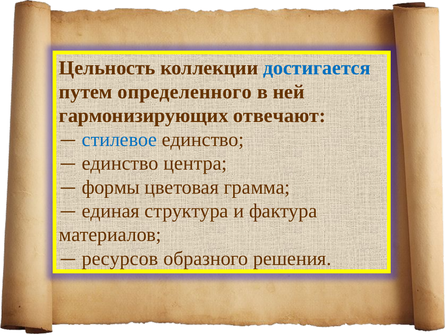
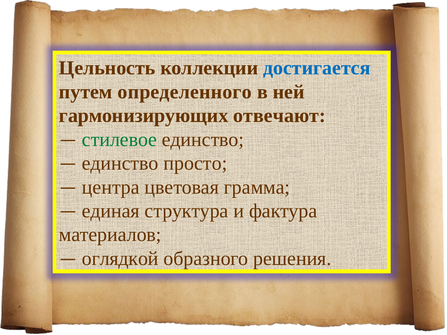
стилевое colour: blue -> green
центра: центра -> просто
формы: формы -> центра
ресурсов: ресурсов -> оглядкой
